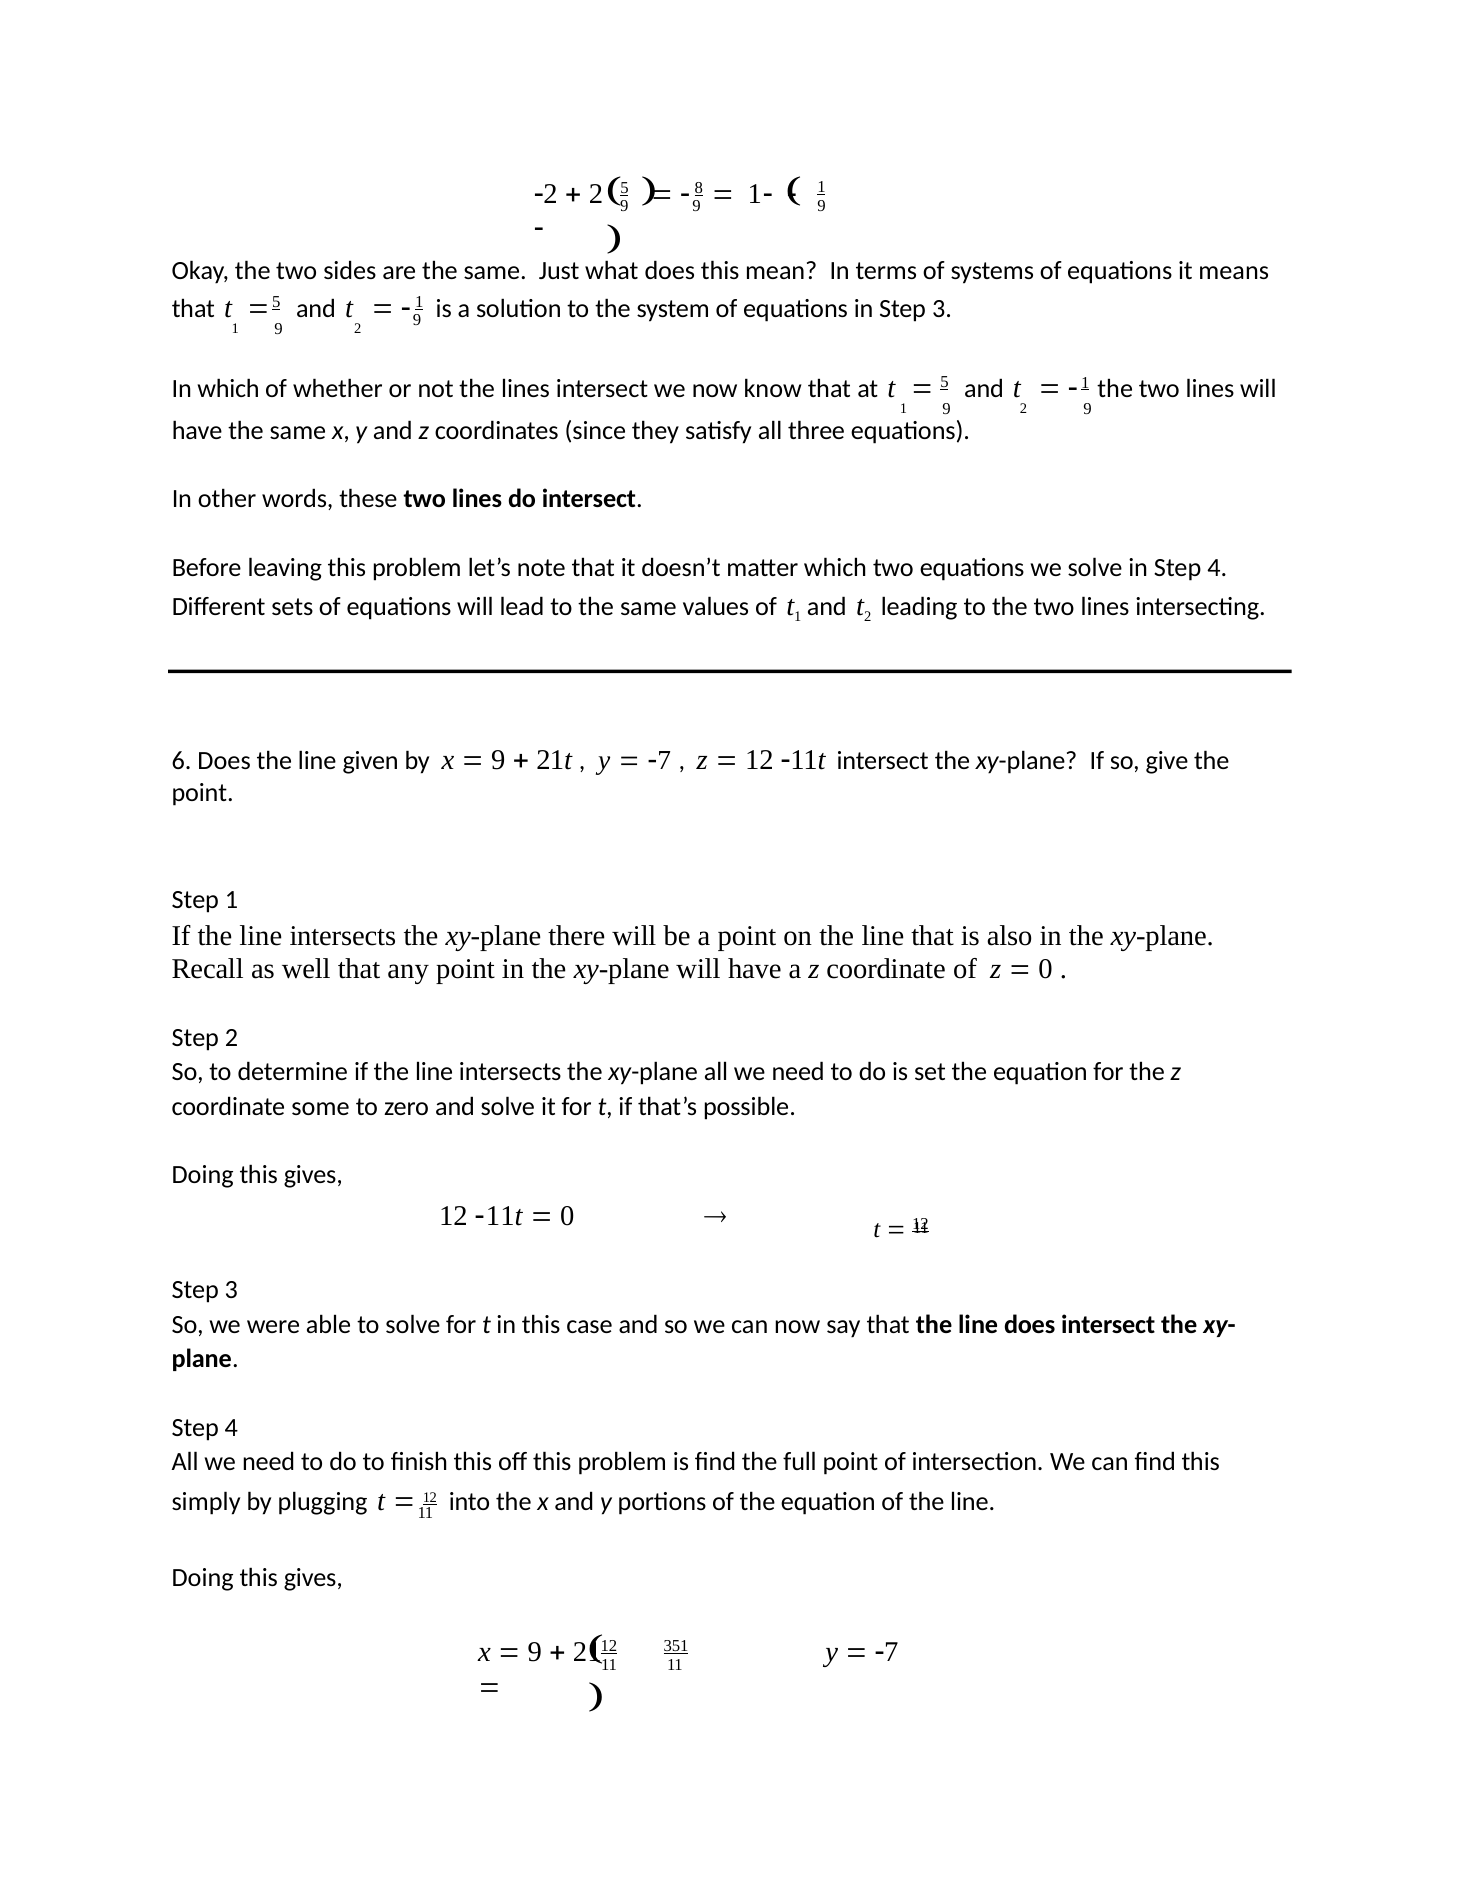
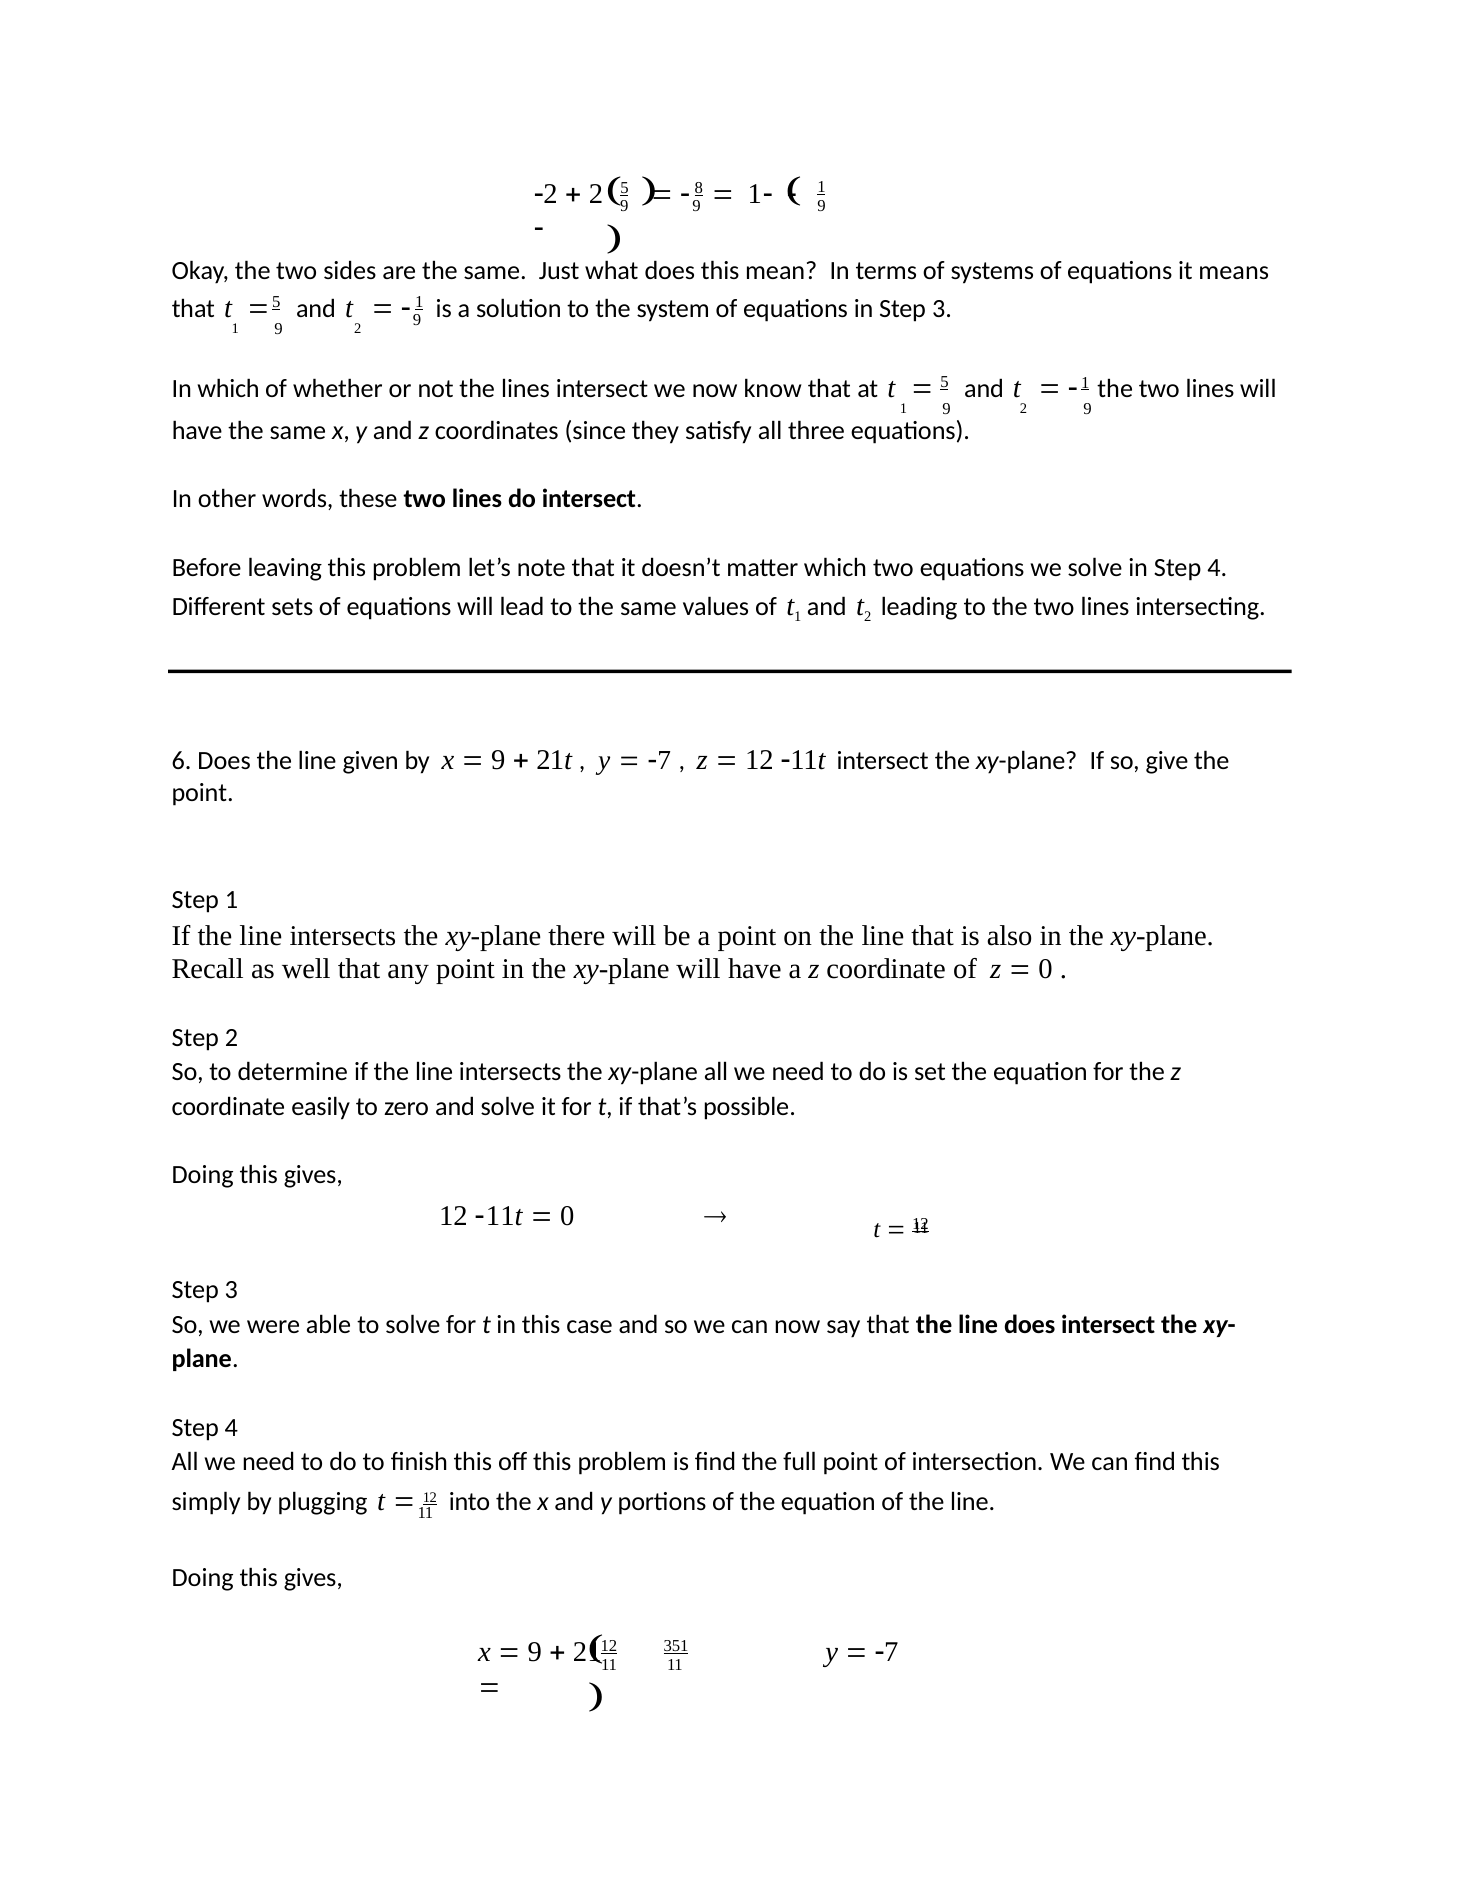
some: some -> easily
